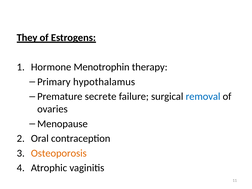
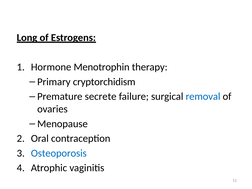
They: They -> Long
hypothalamus: hypothalamus -> cryptorchidism
Osteoporosis colour: orange -> blue
